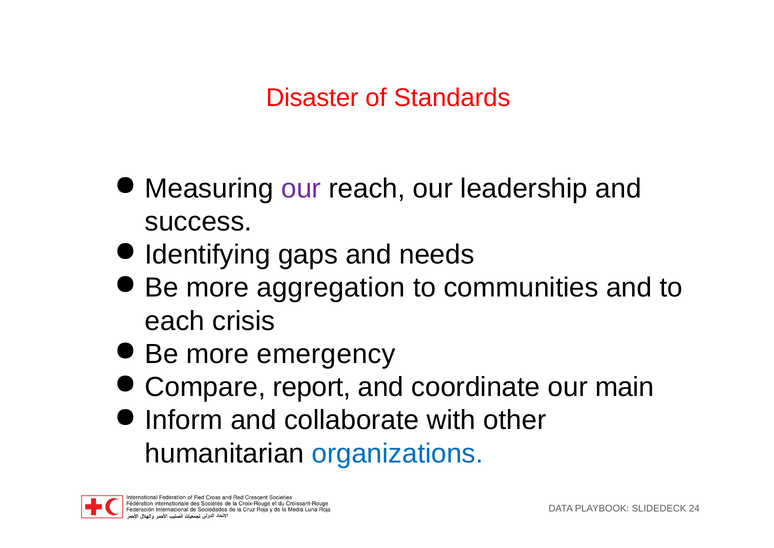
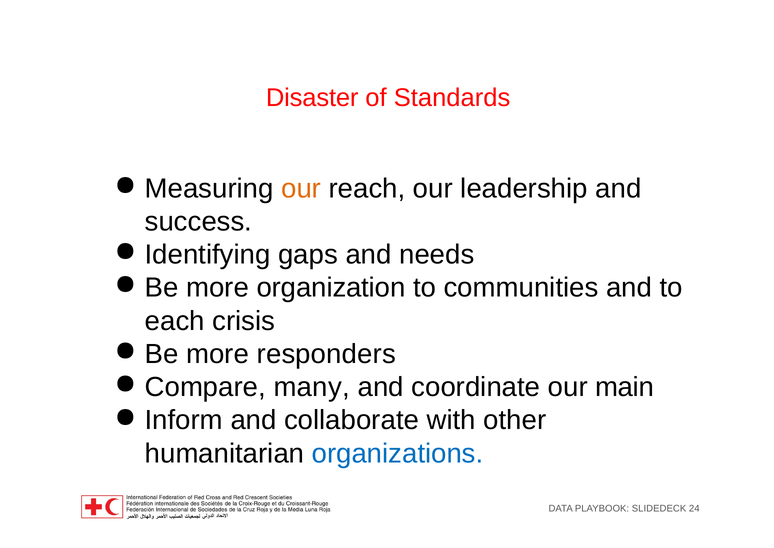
our at (301, 188) colour: purple -> orange
aggregation: aggregation -> organization
emergency: emergency -> responders
report: report -> many
